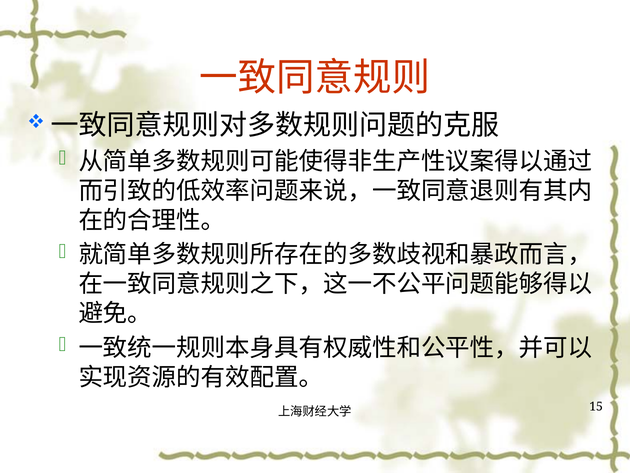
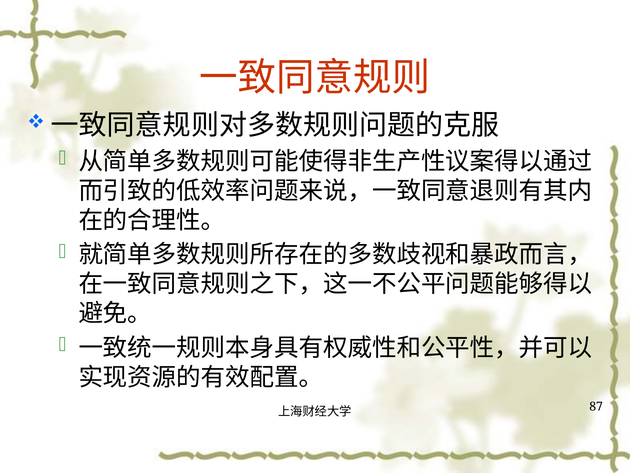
15: 15 -> 87
